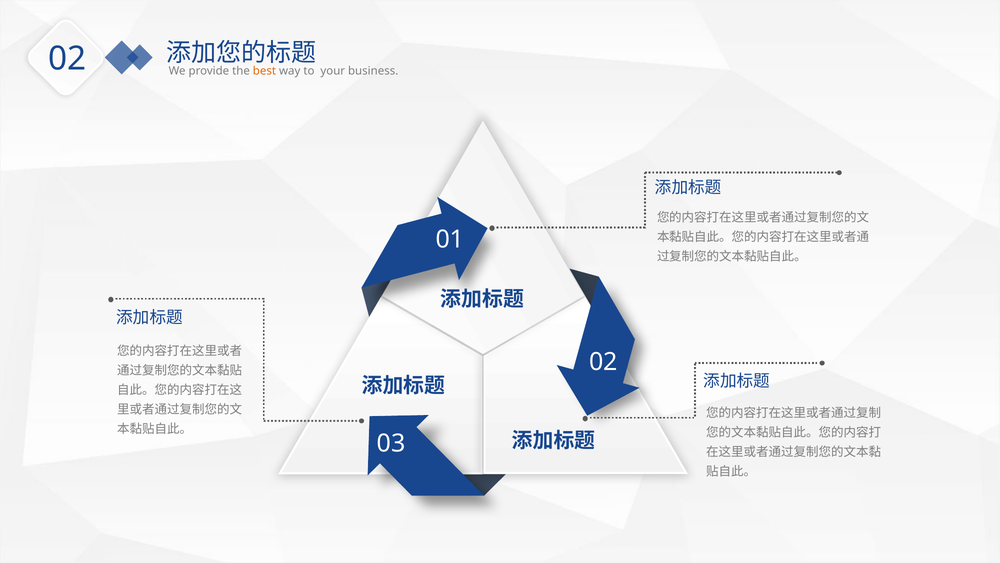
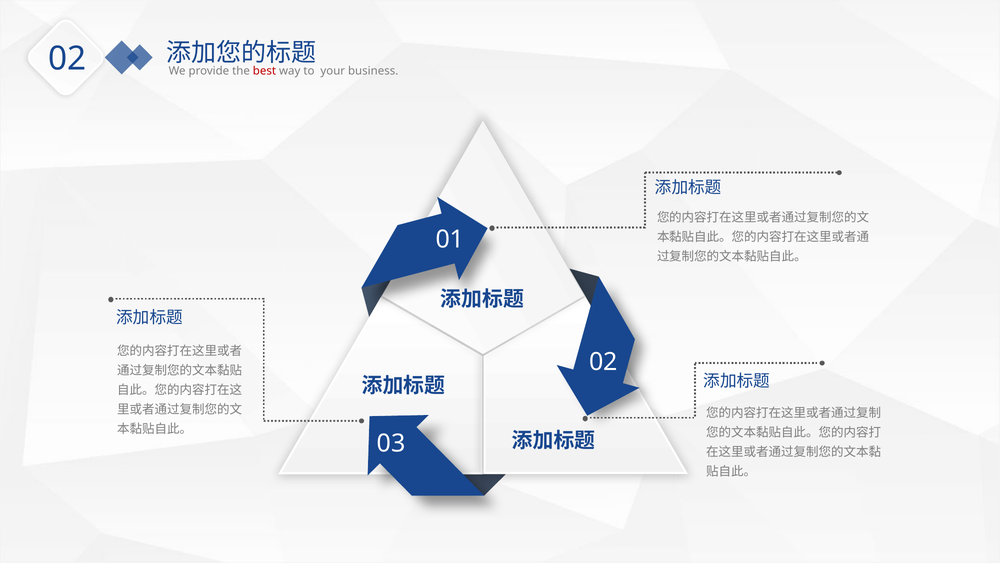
best colour: orange -> red
